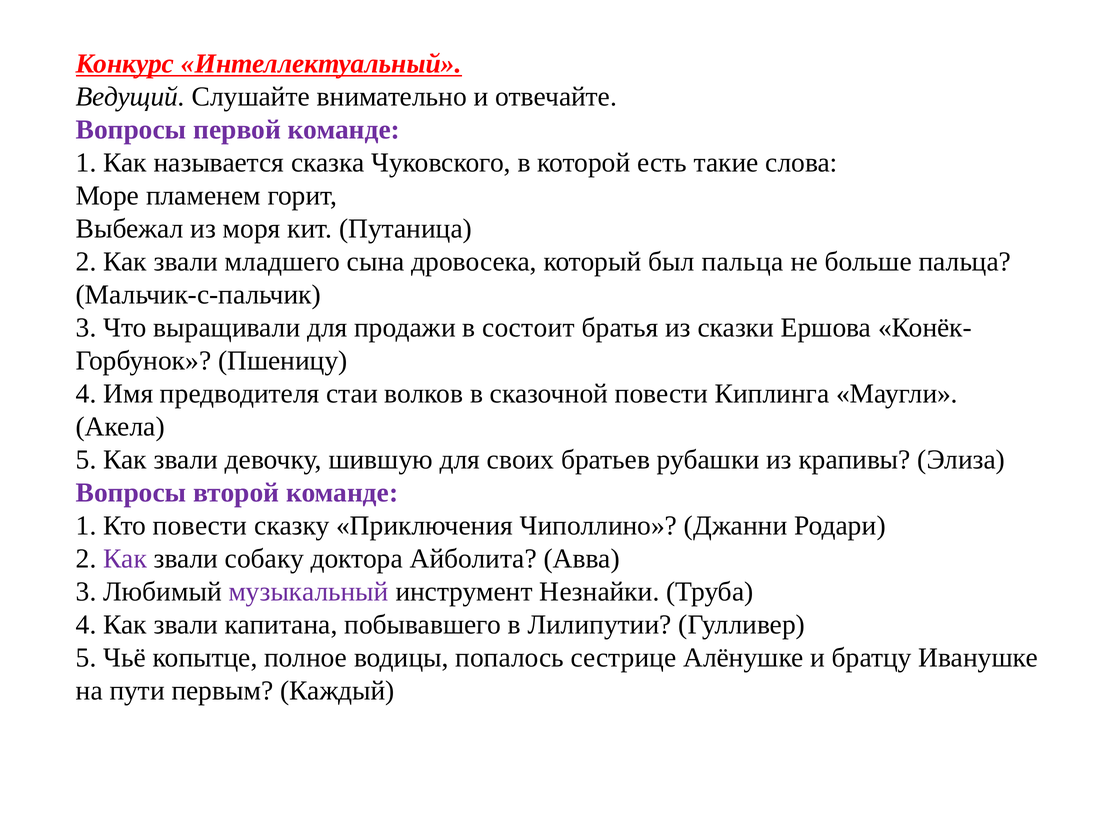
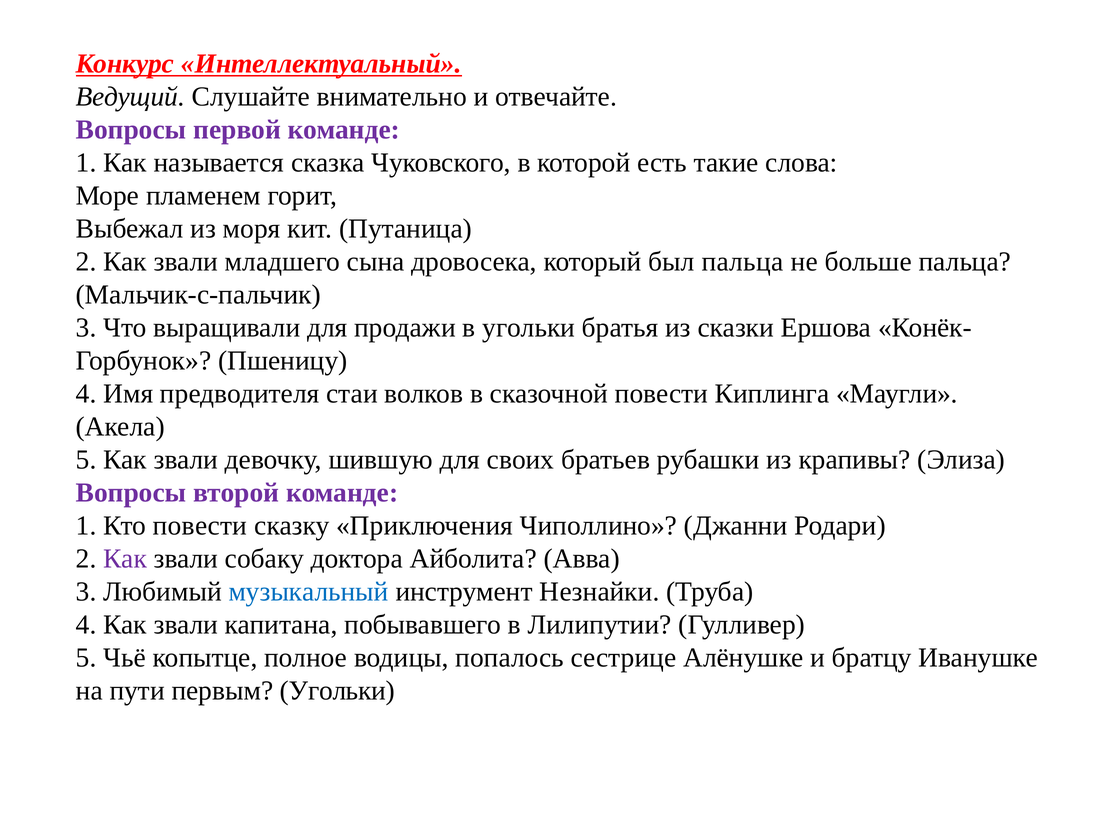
в состоит: состоит -> угольки
музыкальный colour: purple -> blue
первым Каждый: Каждый -> Угольки
